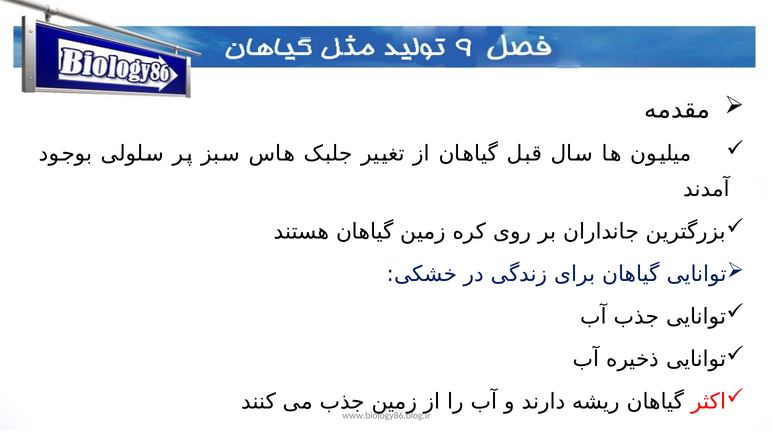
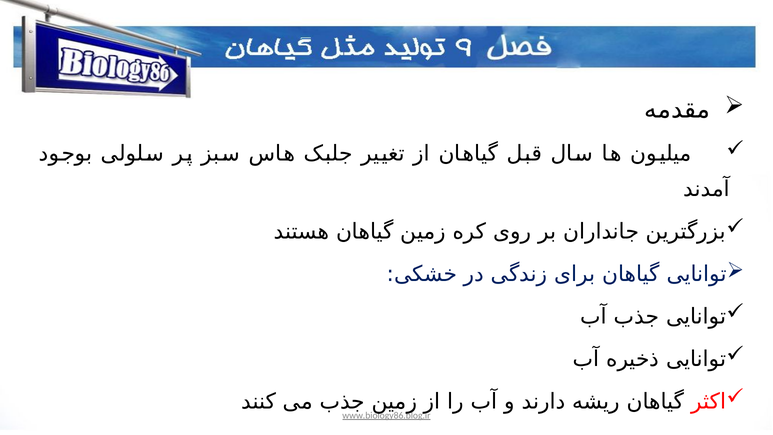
www.biology86.blog.ir underline: none -> present
